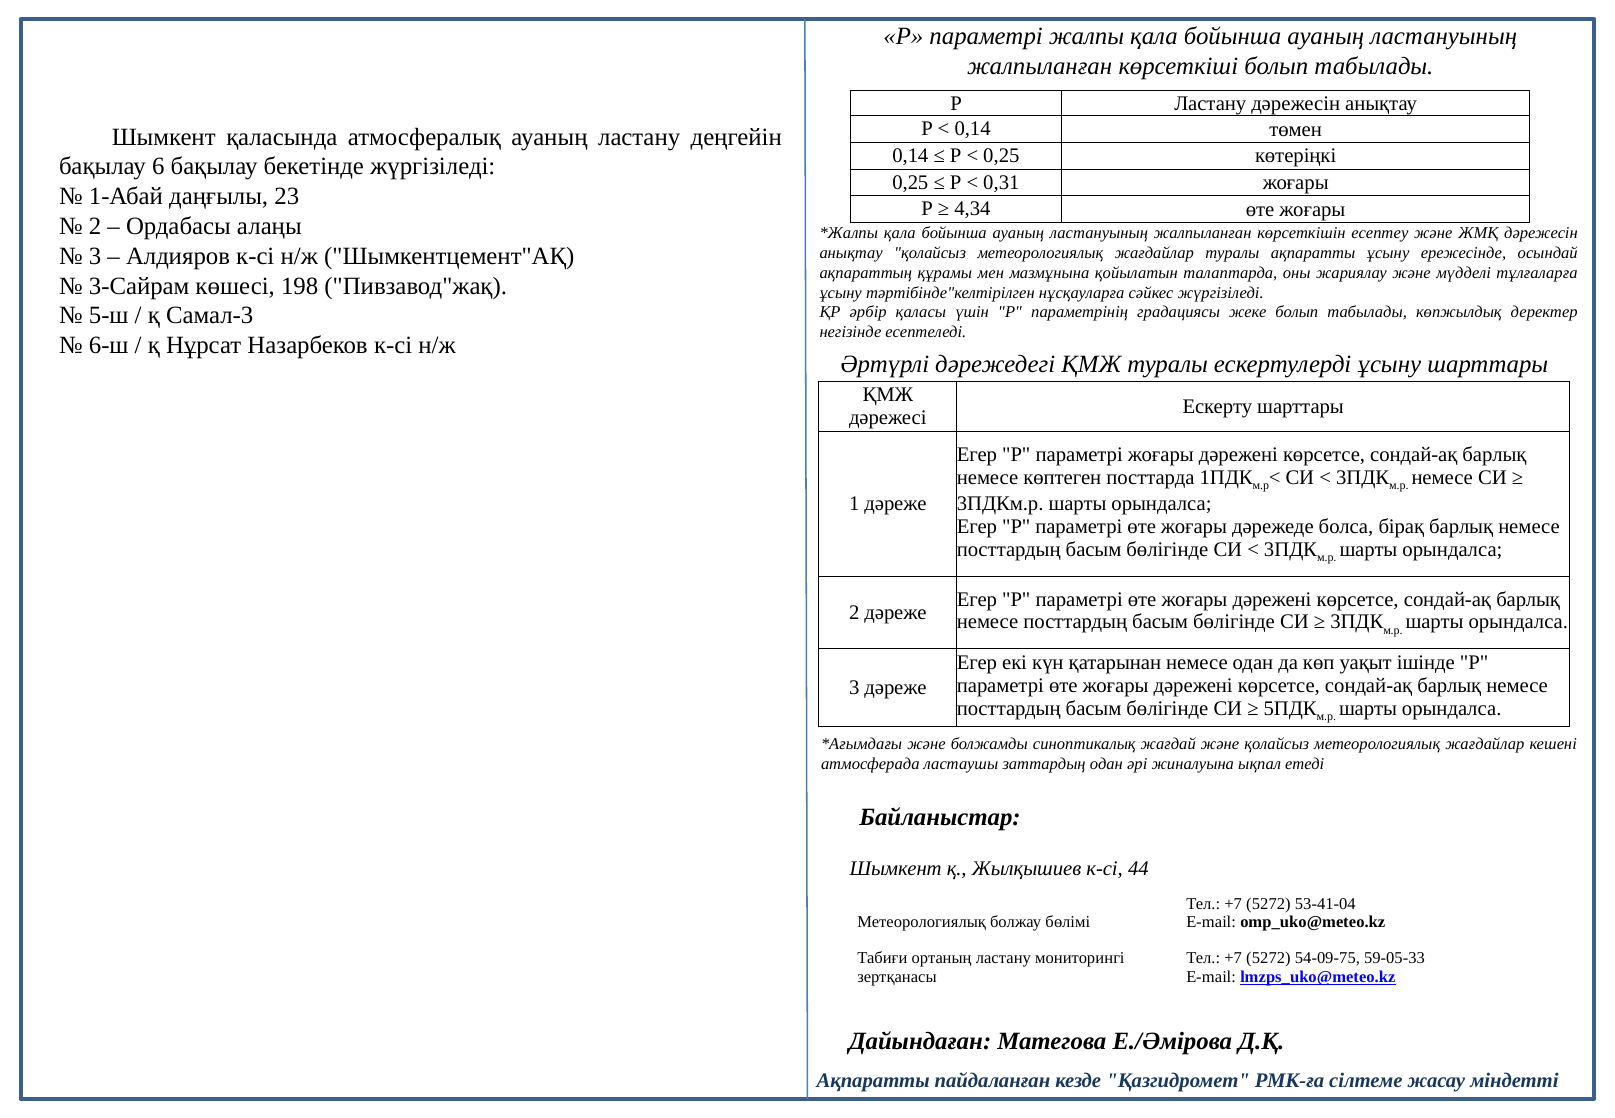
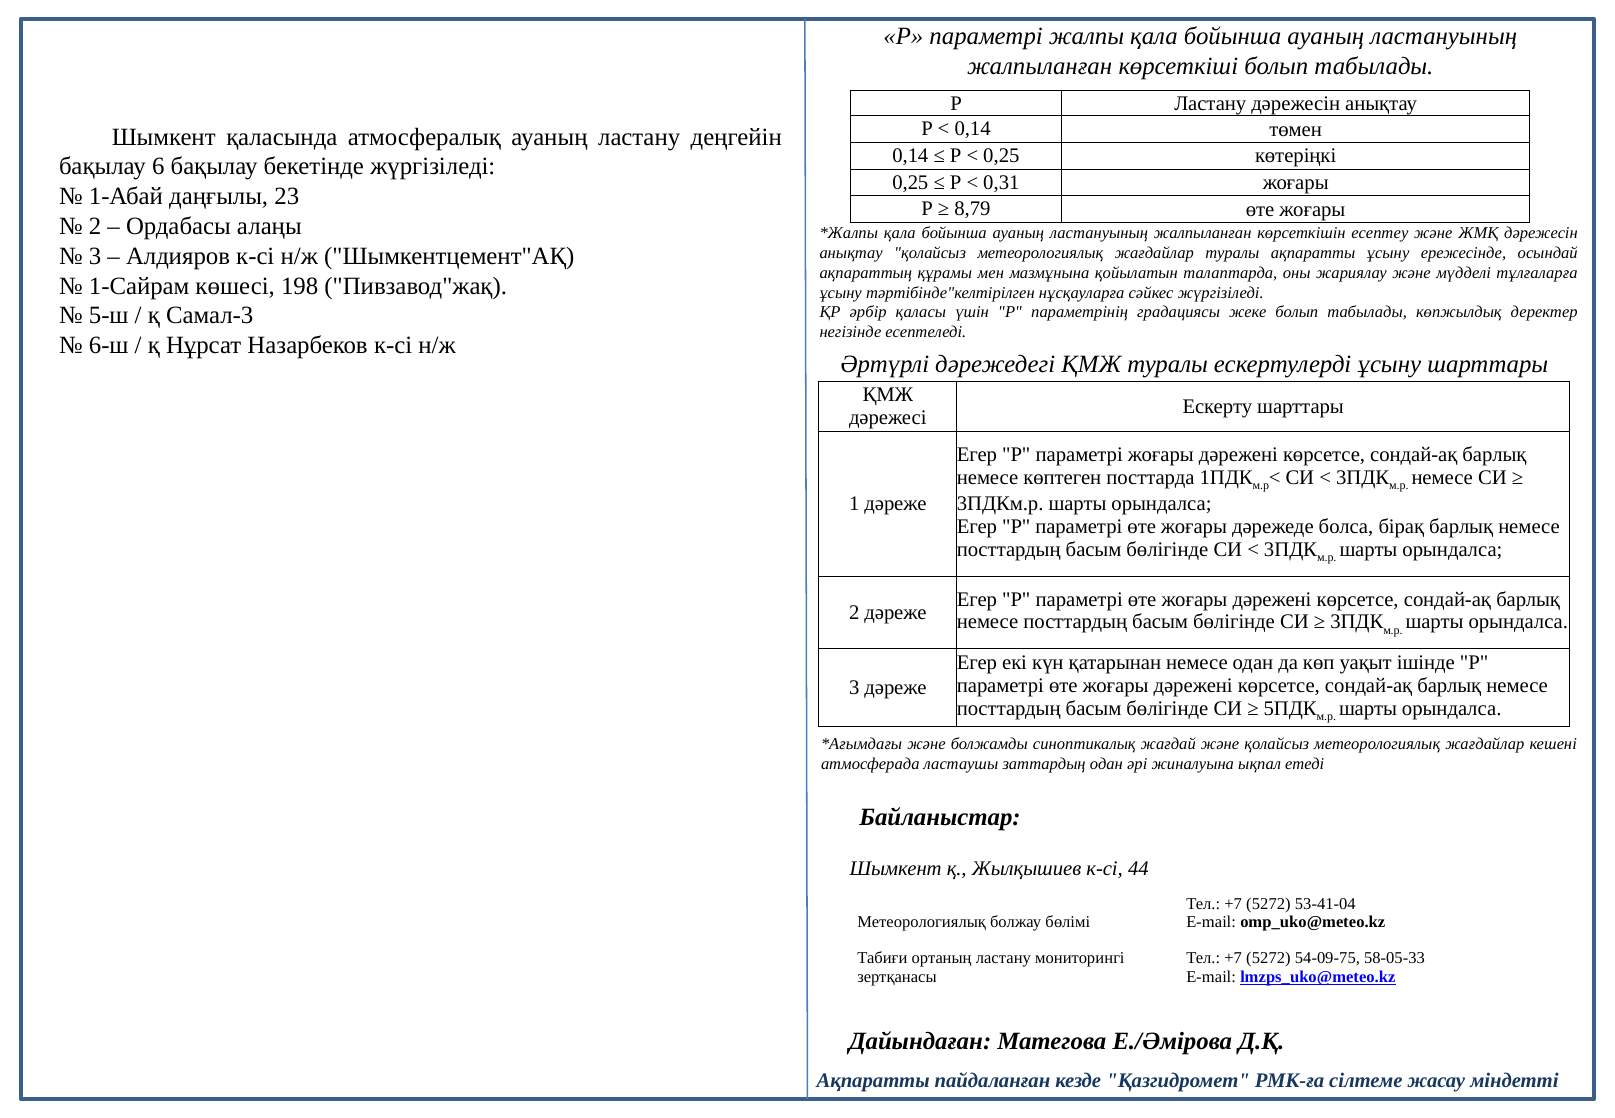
4,34: 4,34 -> 8,79
3-Сайрам: 3-Сайрам -> 1-Сайрам
59-05-33: 59-05-33 -> 58-05-33
